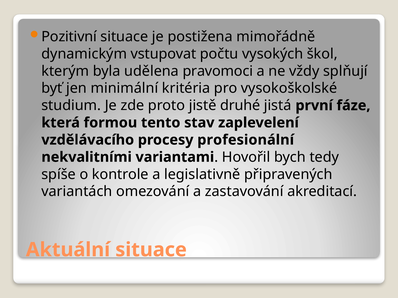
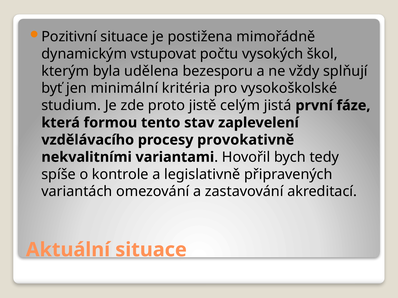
pravomoci: pravomoci -> bezesporu
druhé: druhé -> celým
profesionální: profesionální -> provokativně
